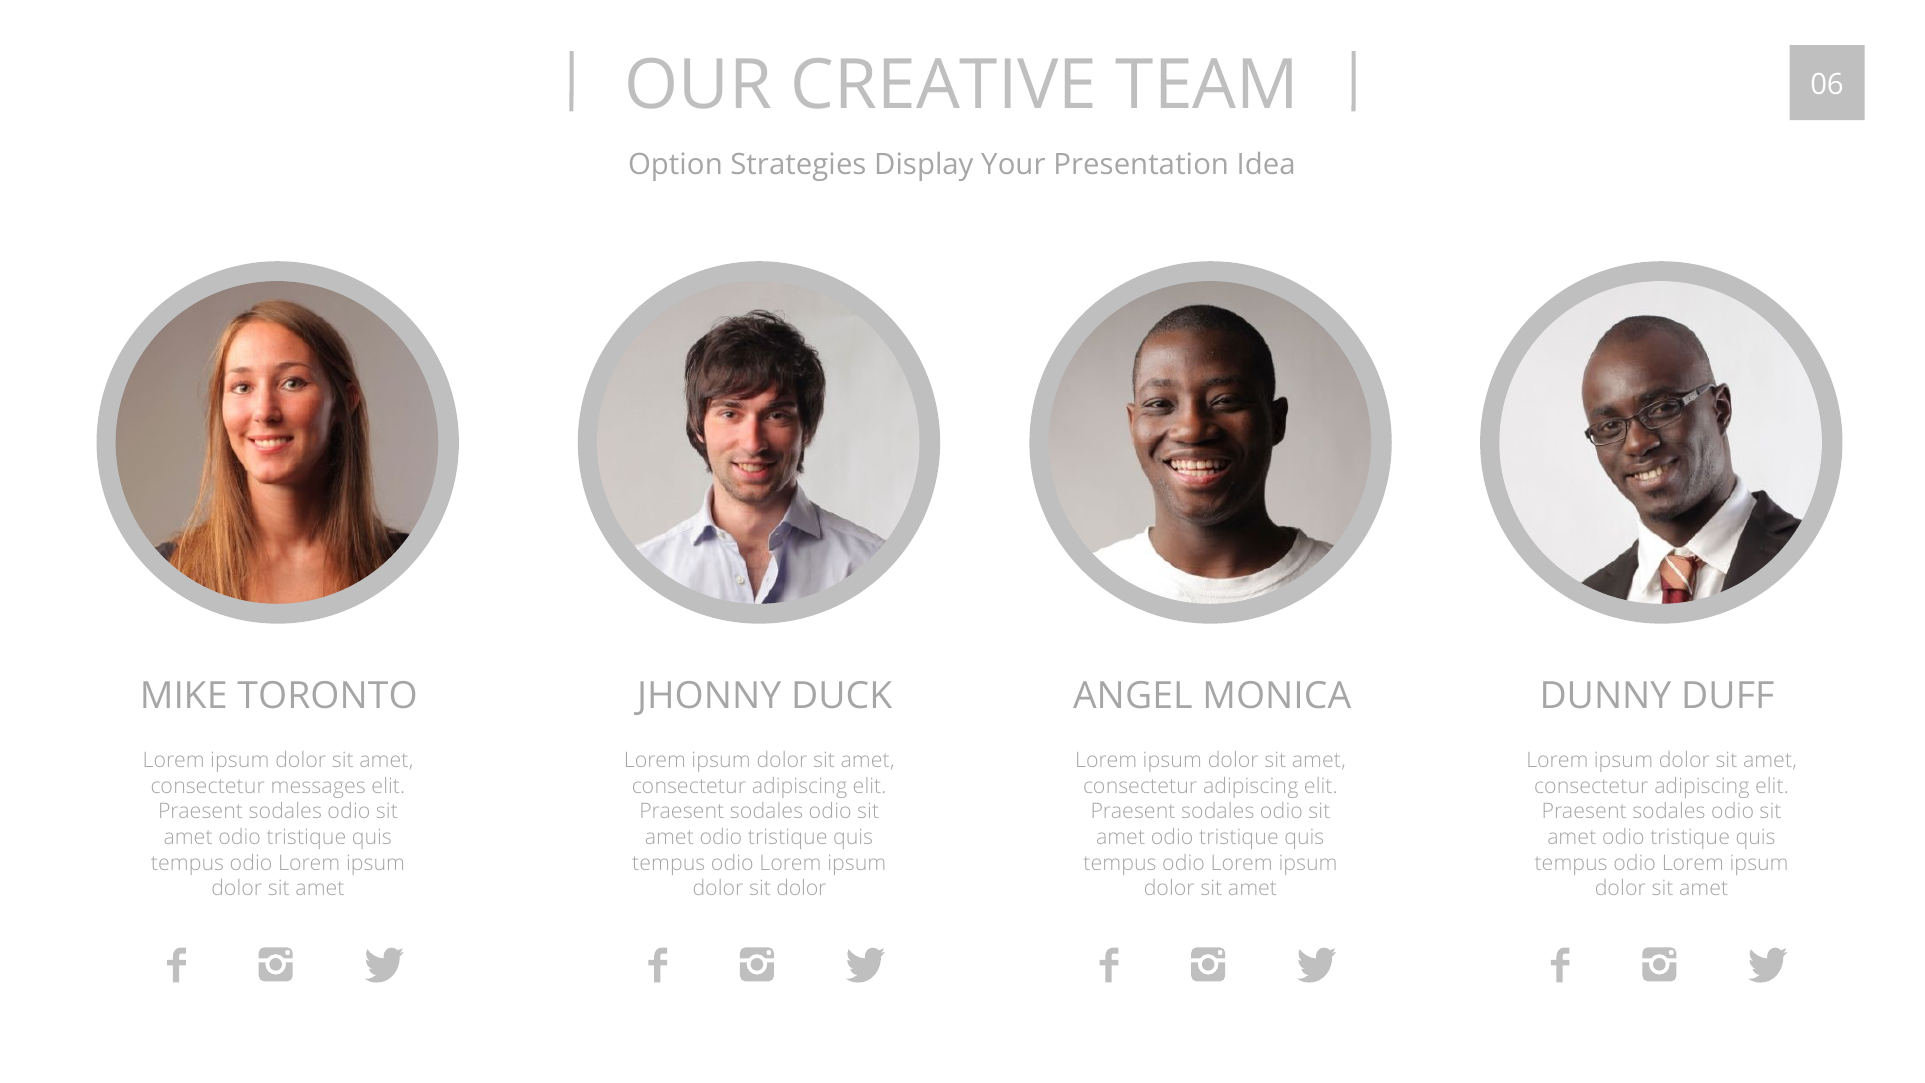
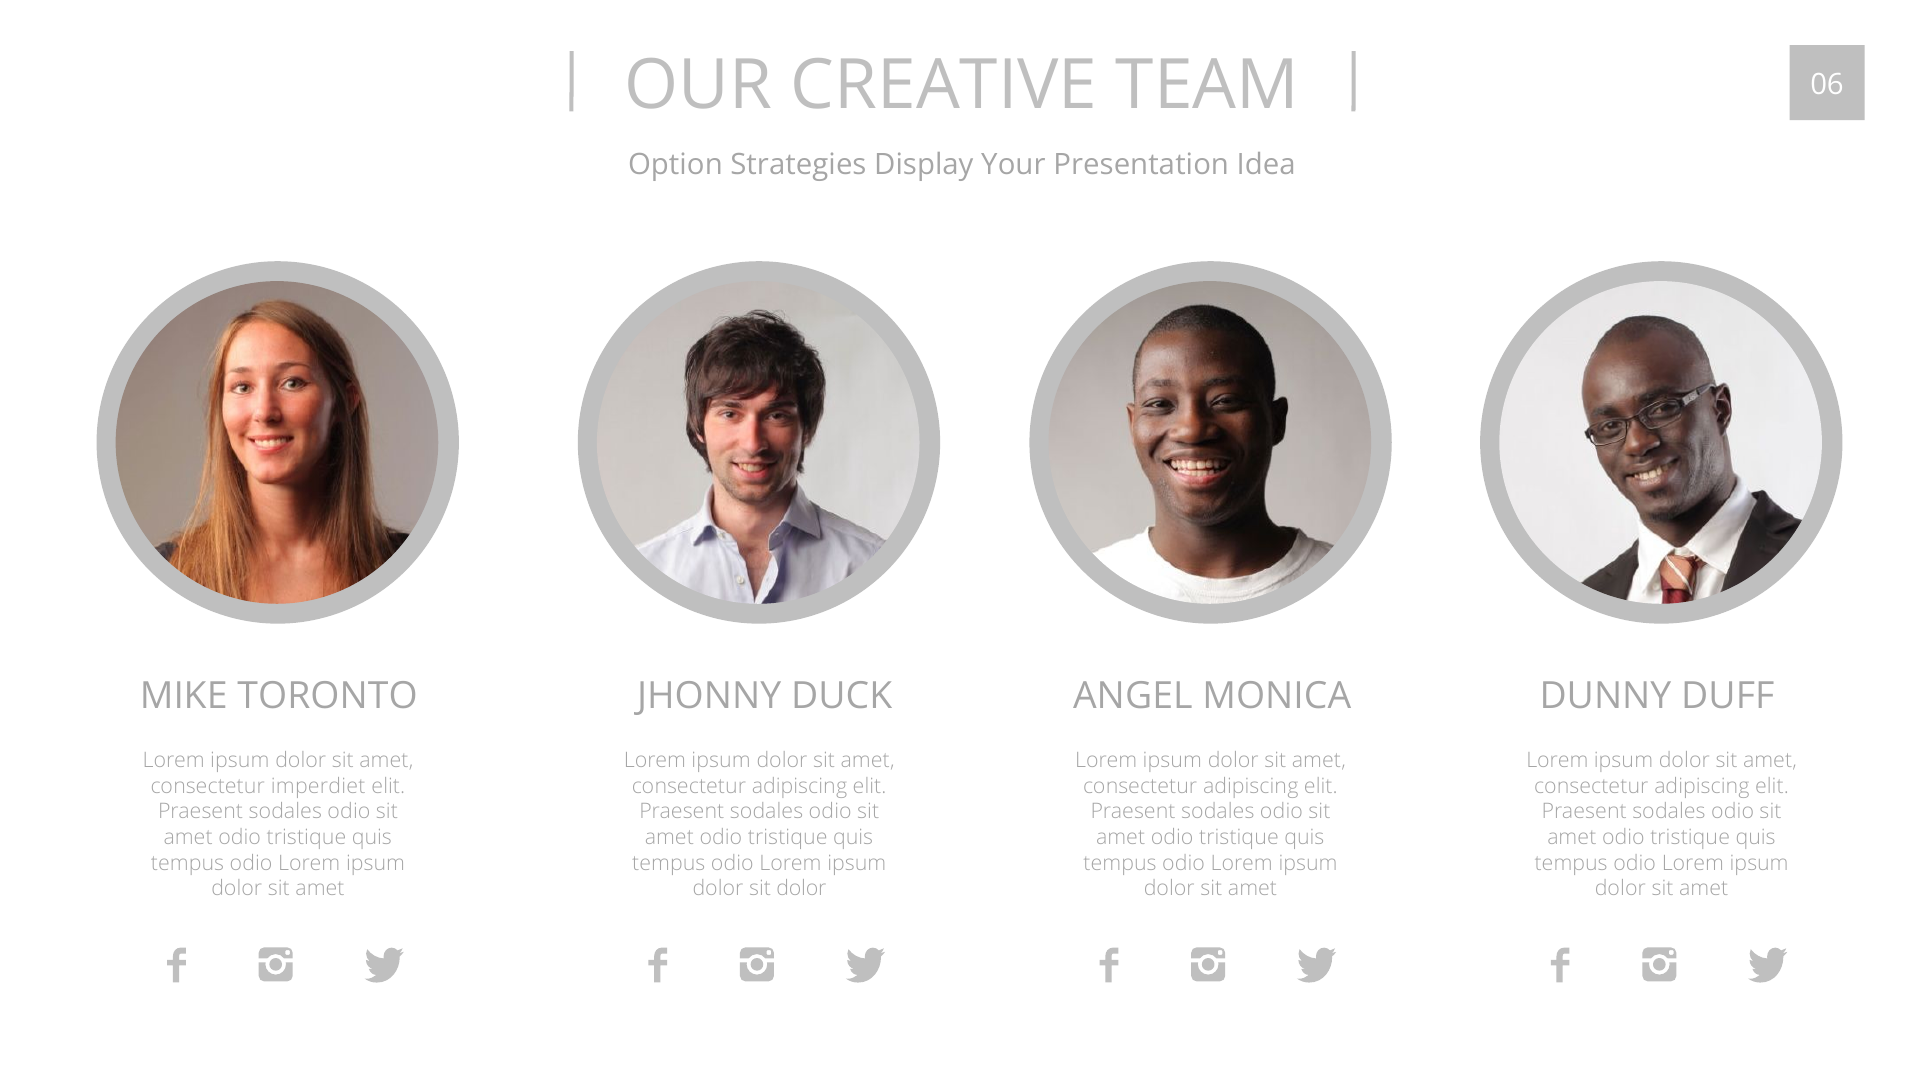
messages: messages -> imperdiet
